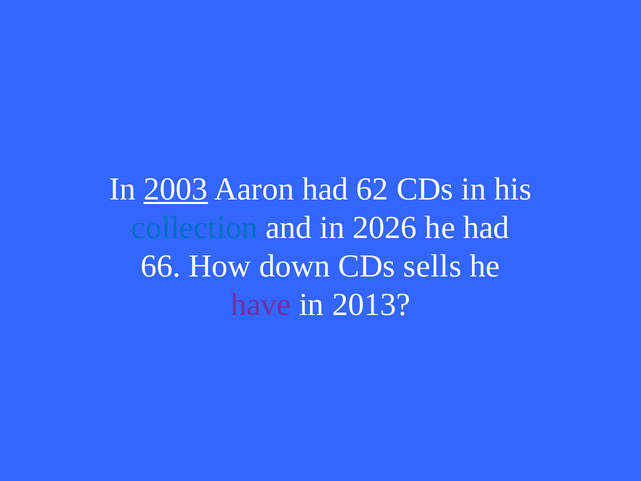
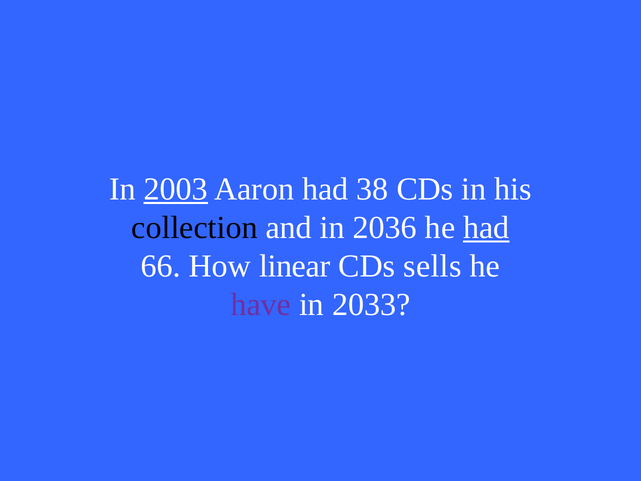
62: 62 -> 38
collection colour: blue -> black
2026: 2026 -> 2036
had at (486, 228) underline: none -> present
down: down -> linear
2013: 2013 -> 2033
